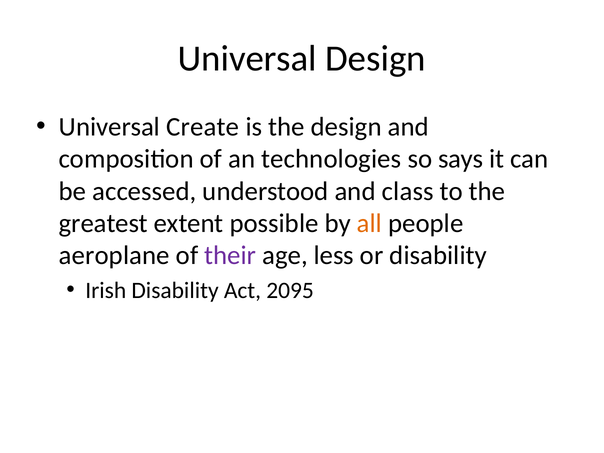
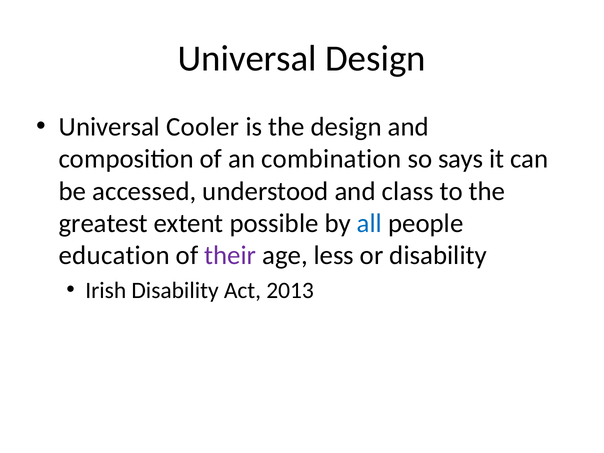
Create: Create -> Cooler
technologies: technologies -> combination
all colour: orange -> blue
aeroplane: aeroplane -> education
2095: 2095 -> 2013
